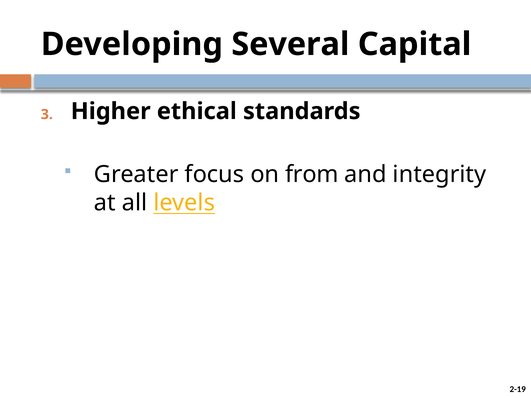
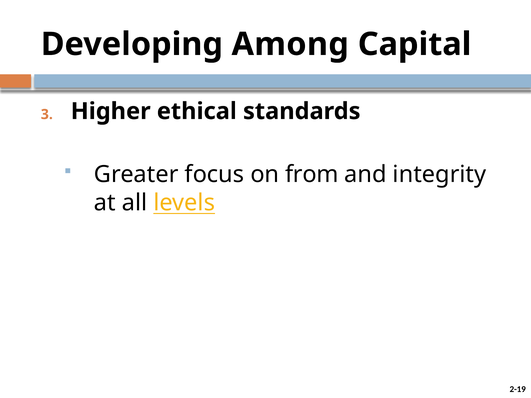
Several: Several -> Among
